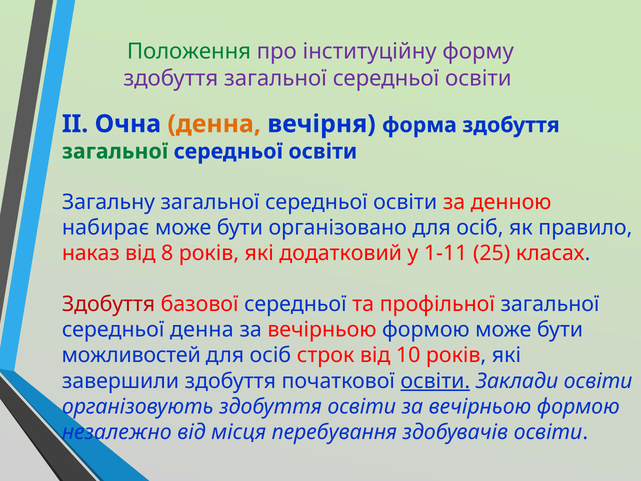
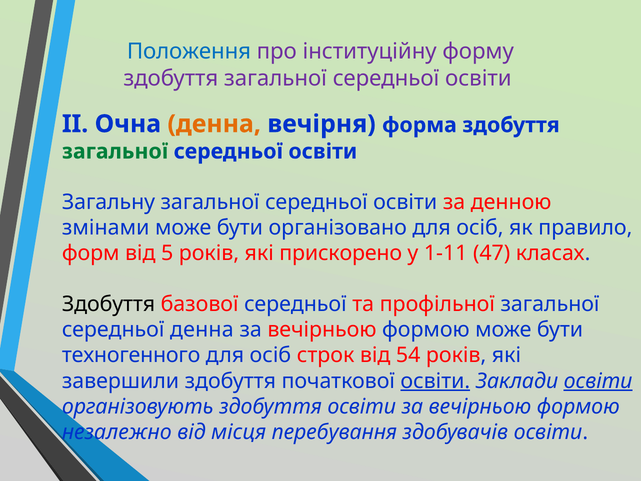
Положення colour: green -> blue
набирає: набирає -> змінами
наказ: наказ -> форм
8: 8 -> 5
додатковий: додатковий -> прискорено
25: 25 -> 47
Здобуття at (109, 304) colour: red -> black
можливостей: можливостей -> техногенного
10: 10 -> 54
освіти at (598, 381) underline: none -> present
